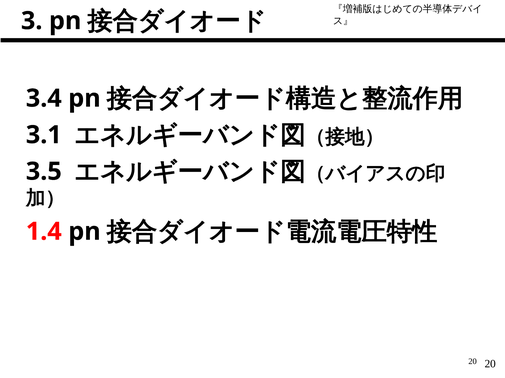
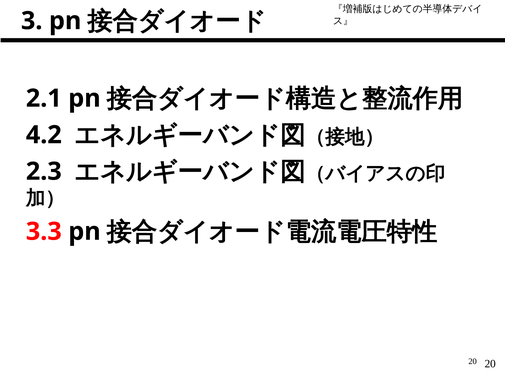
3.4: 3.4 -> 2.1
3.1: 3.1 -> 4.2
3.5: 3.5 -> 2.3
1.4: 1.4 -> 3.3
